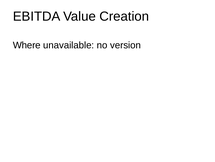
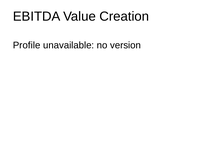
Where: Where -> Profile
